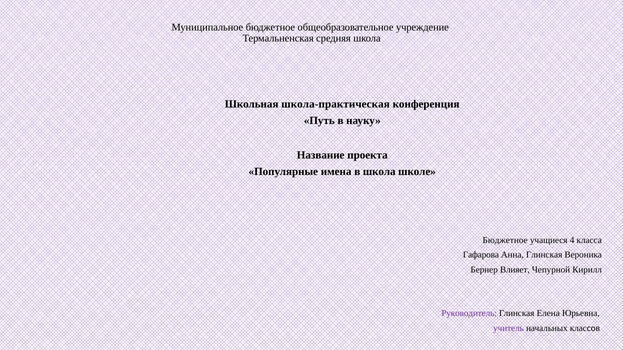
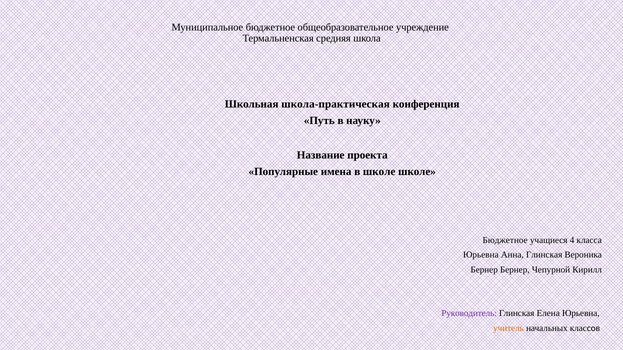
в школа: школа -> школе
Гафарова at (481, 255): Гафарова -> Юрьевна
Бернер Влияет: Влияет -> Бернер
учитель colour: purple -> orange
